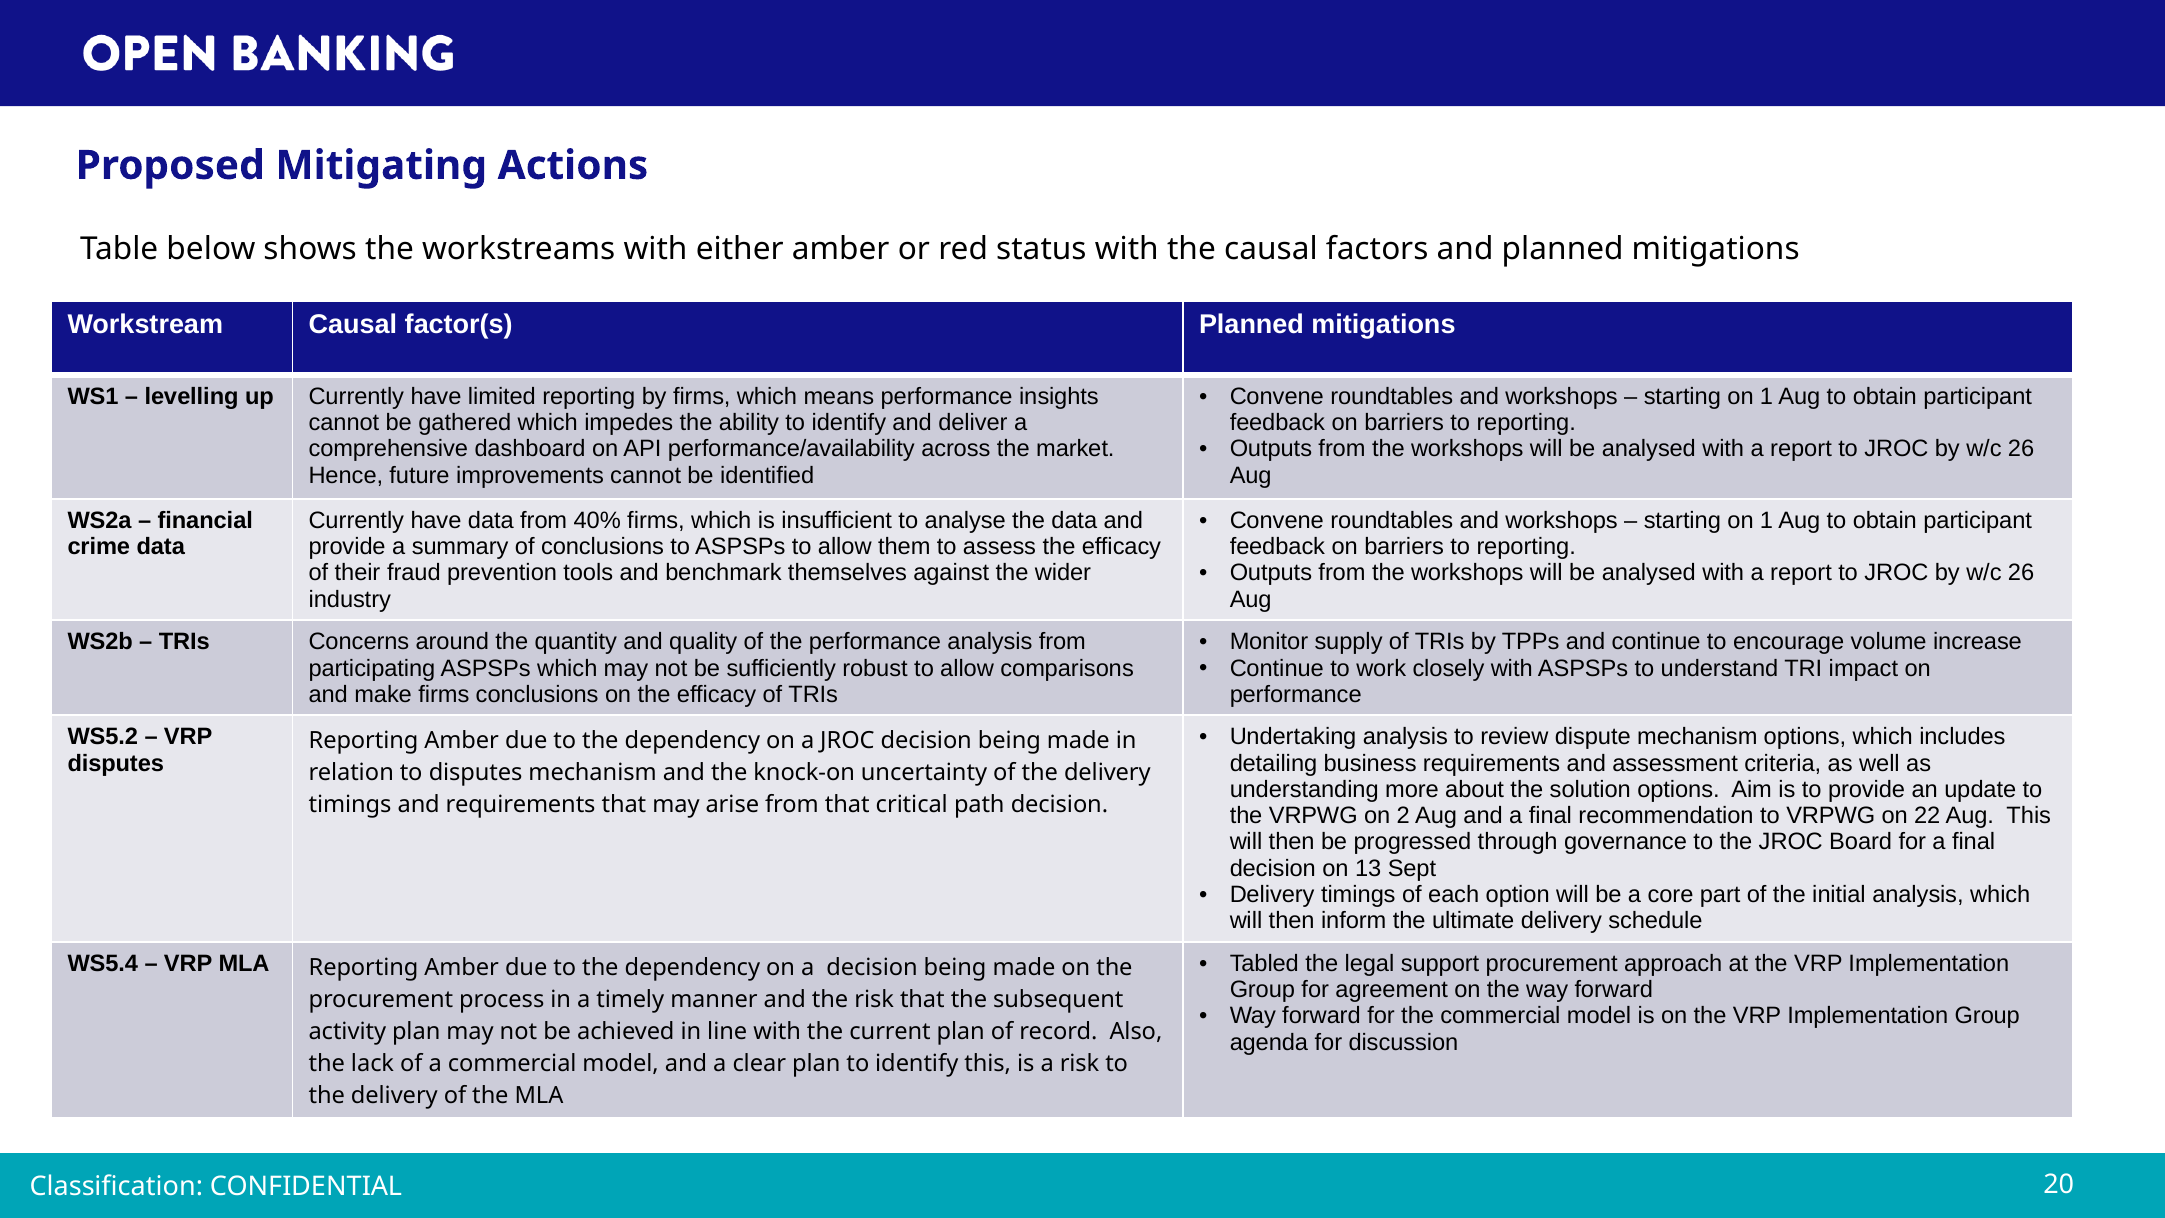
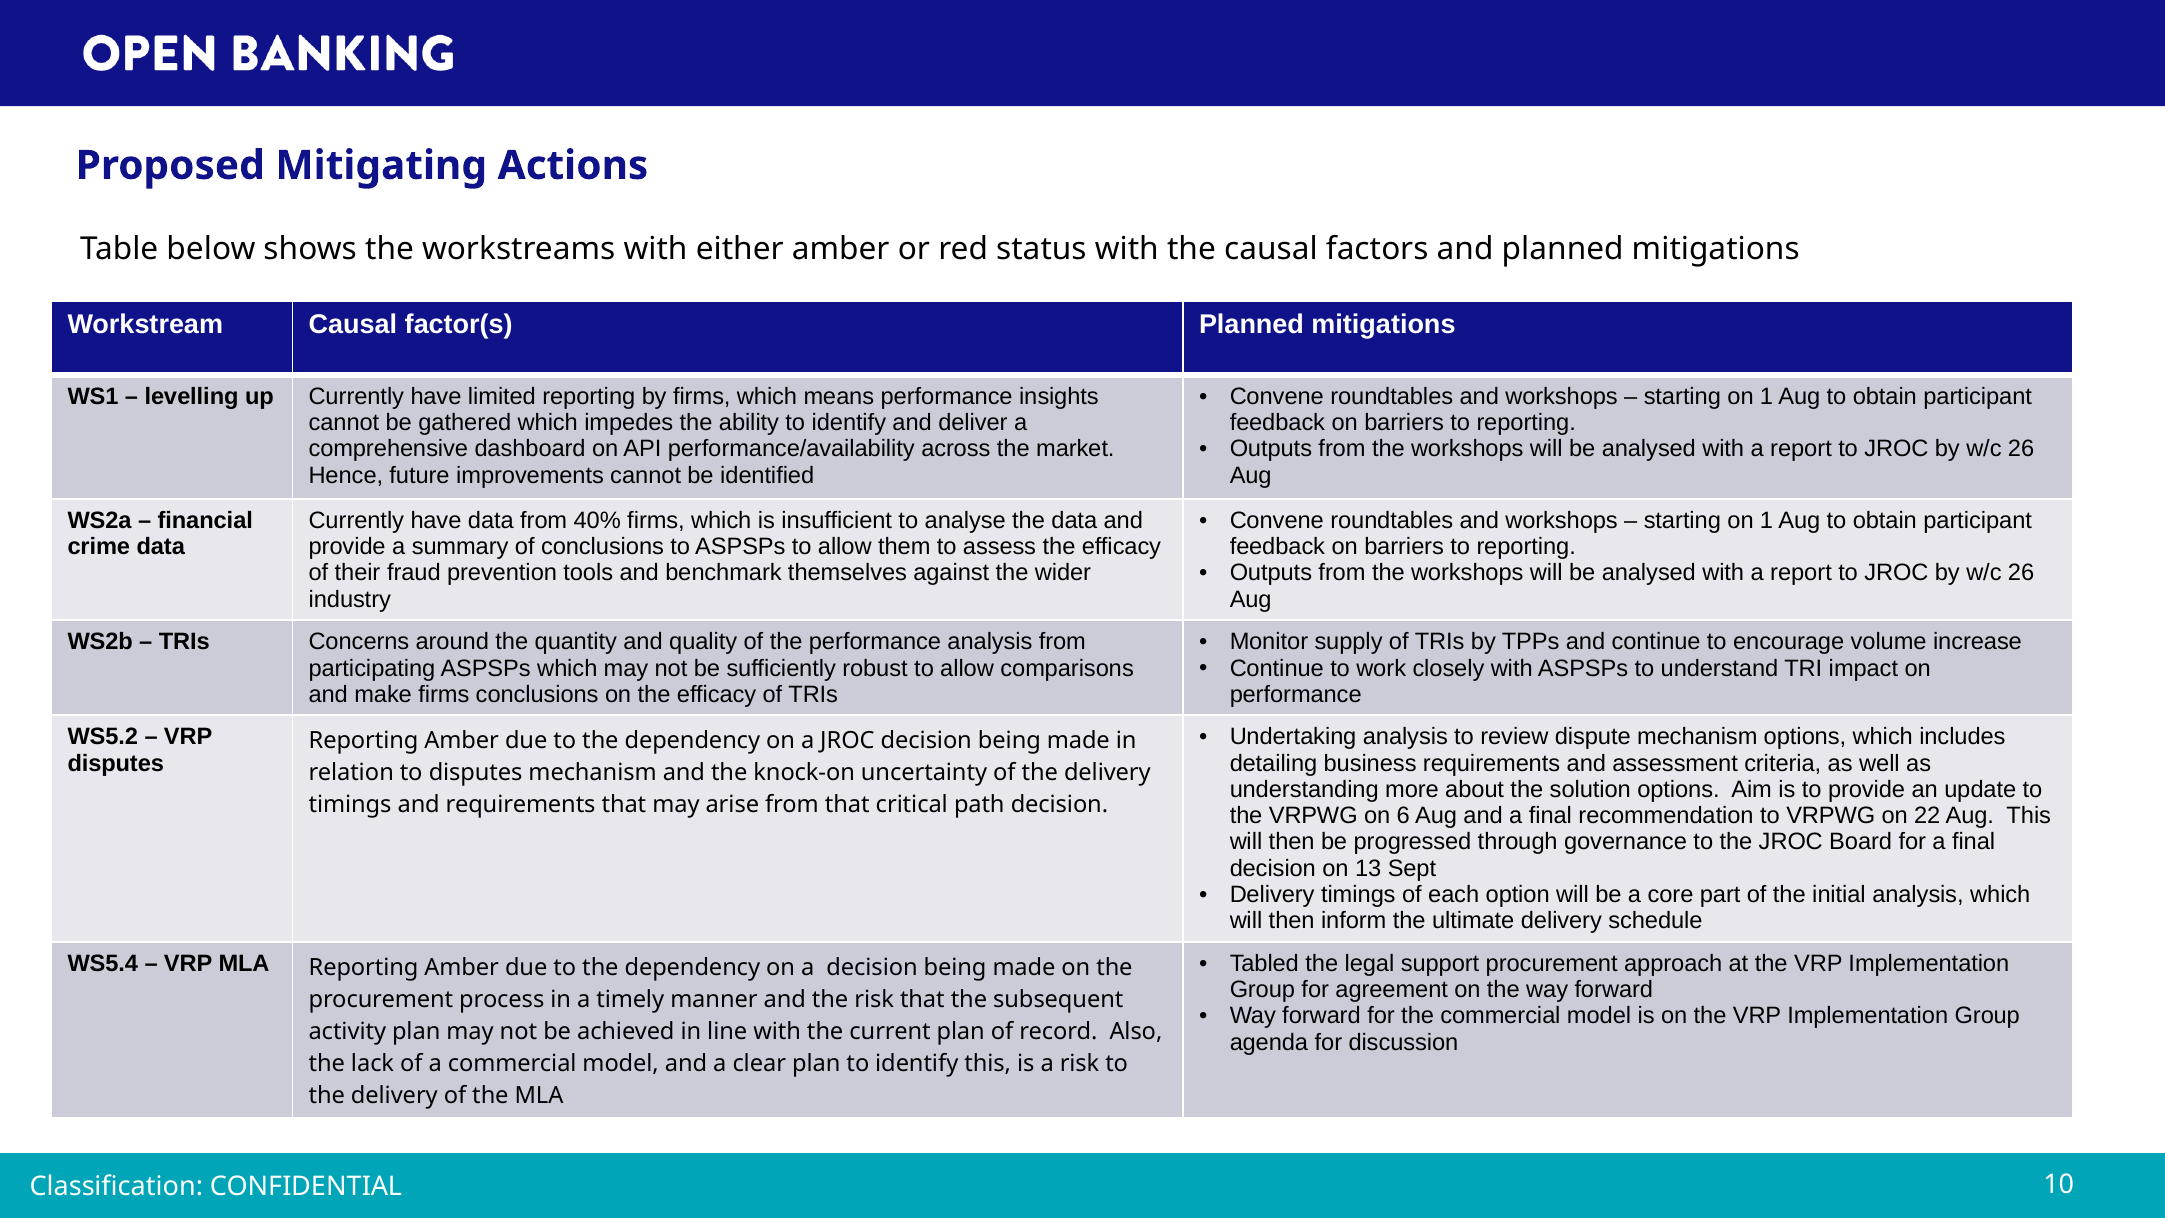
2: 2 -> 6
20: 20 -> 10
